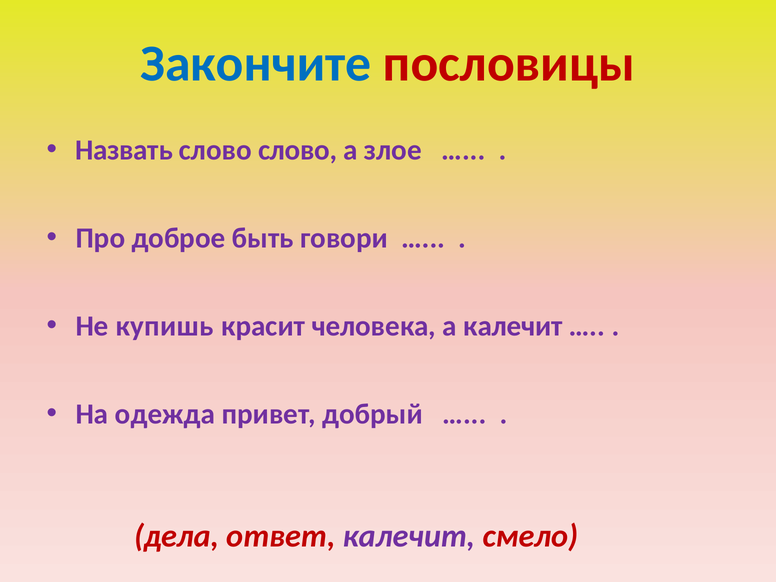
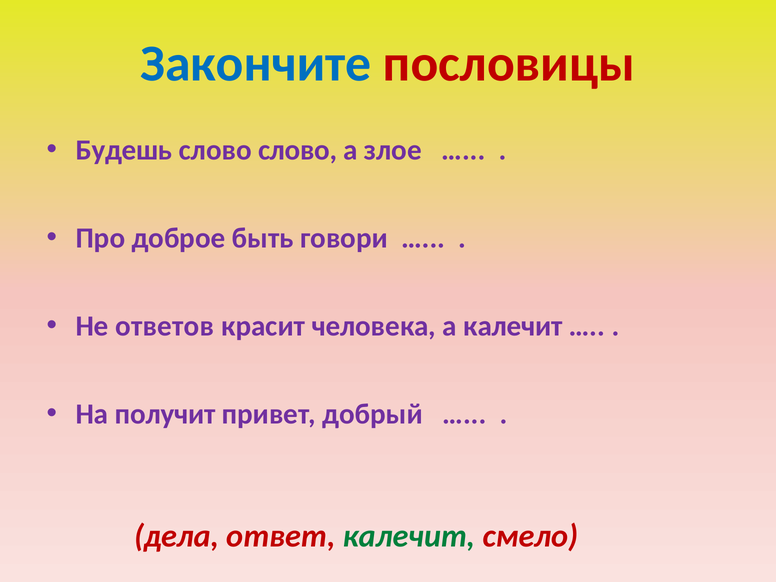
Назвать: Назвать -> Будешь
купишь: купишь -> ответов
одежда: одежда -> получит
калечит at (409, 536) colour: purple -> green
